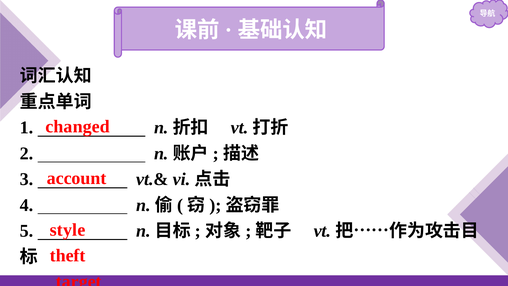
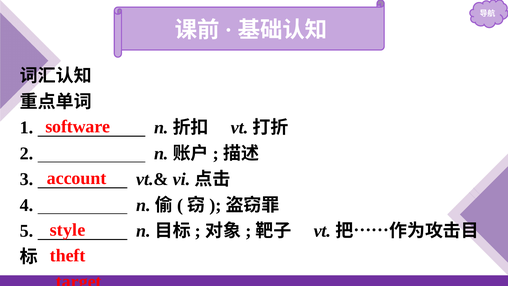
changed: changed -> software
